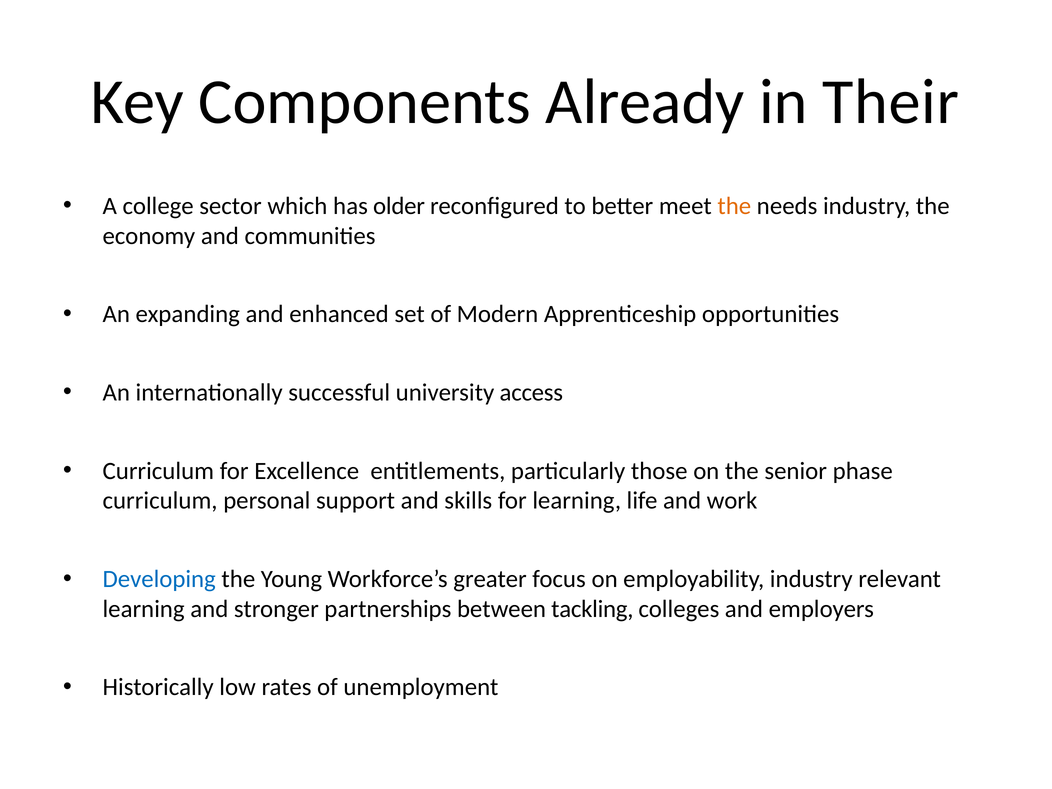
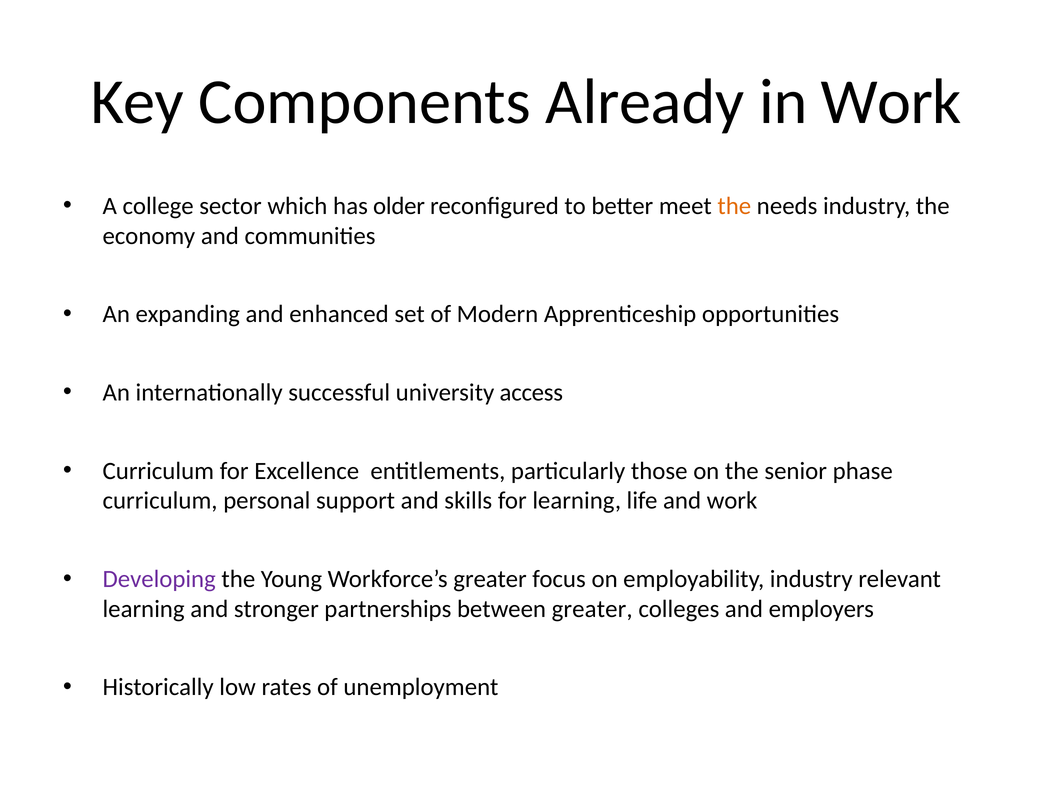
in Their: Their -> Work
Developing colour: blue -> purple
between tackling: tackling -> greater
